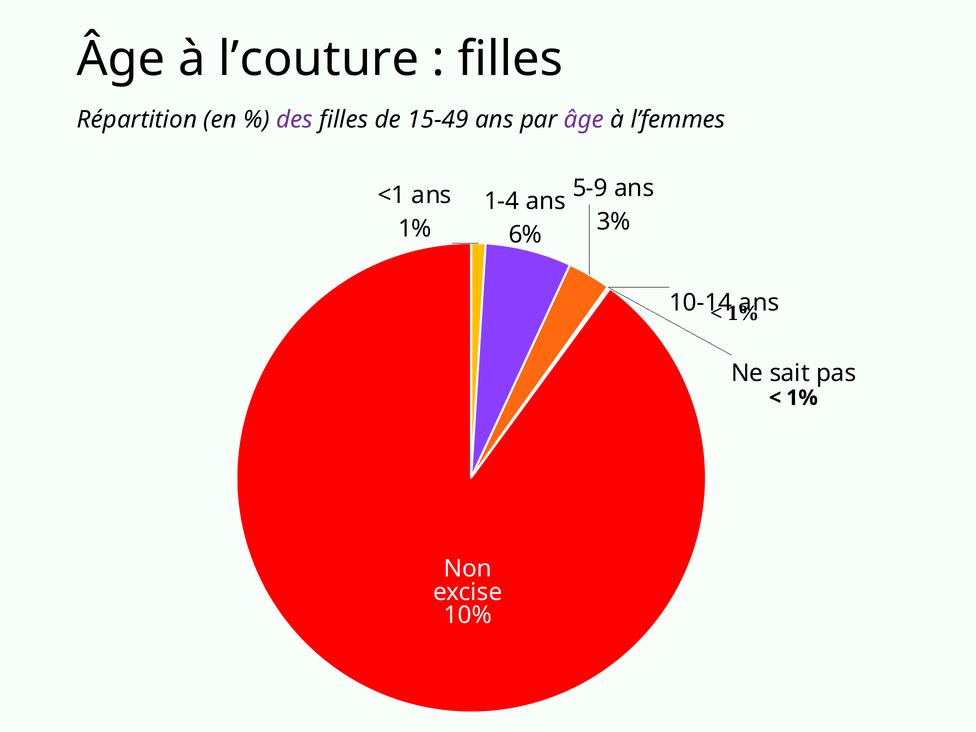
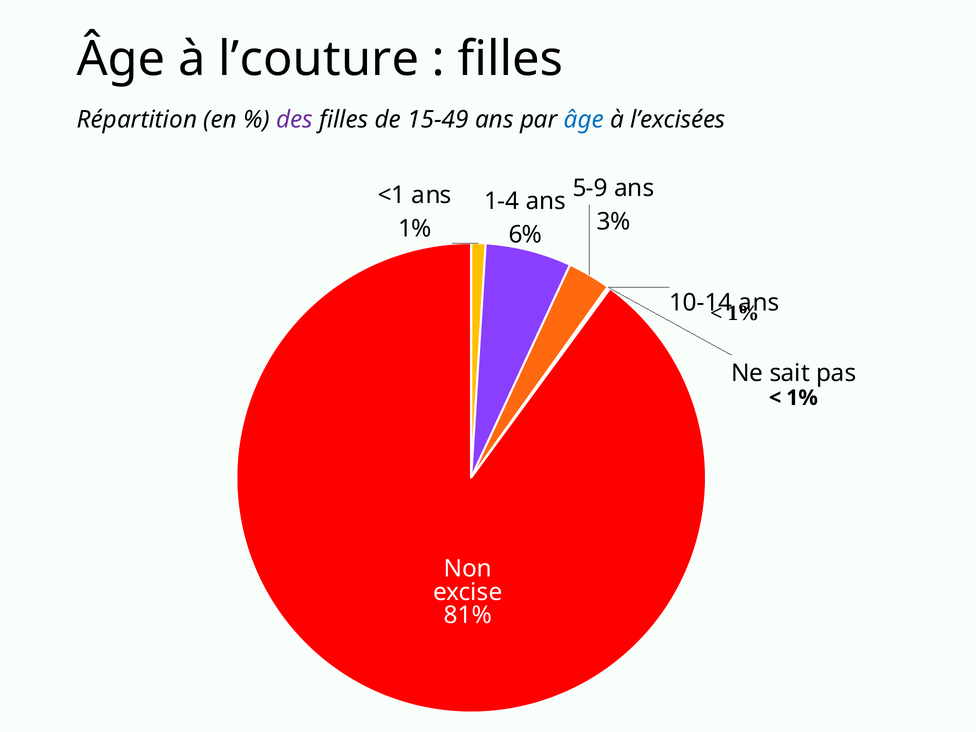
âge at (584, 120) colour: purple -> blue
l’femmes: l’femmes -> l’excisées
10%: 10% -> 81%
